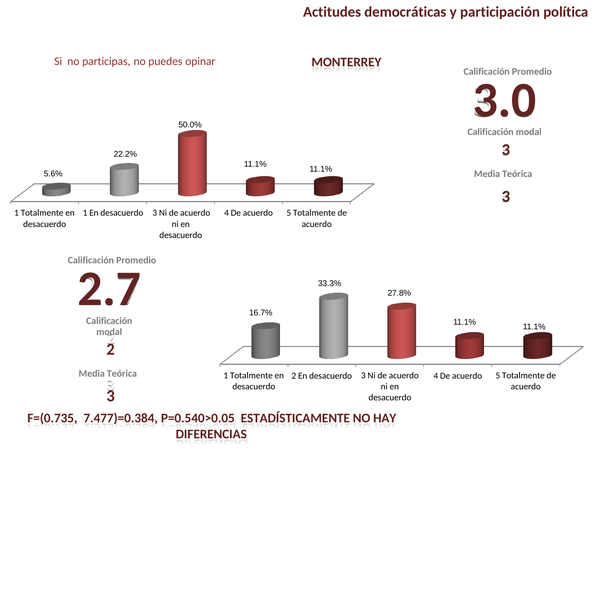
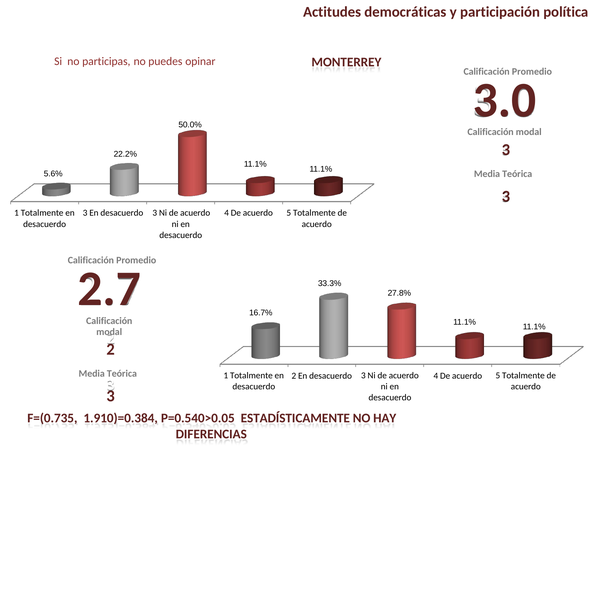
en 1: 1 -> 3
7.477)=0.384: 7.477)=0.384 -> 1.910)=0.384
